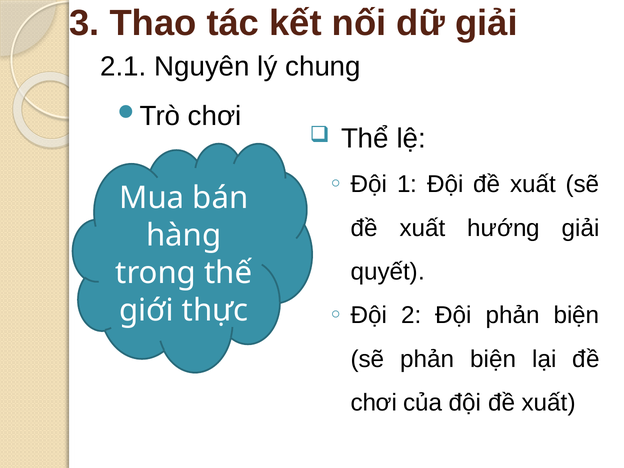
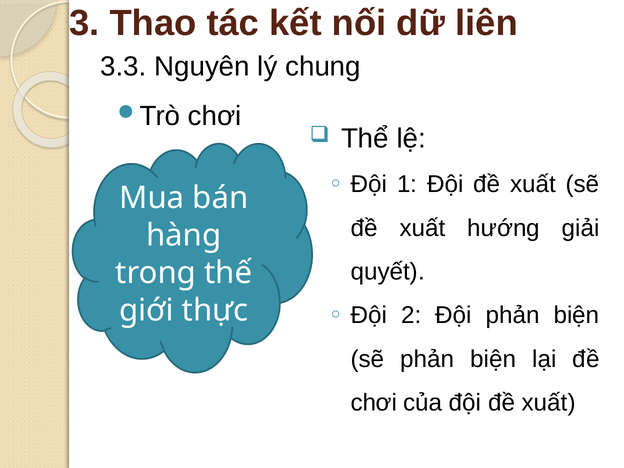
dữ giải: giải -> liên
2.1: 2.1 -> 3.3
